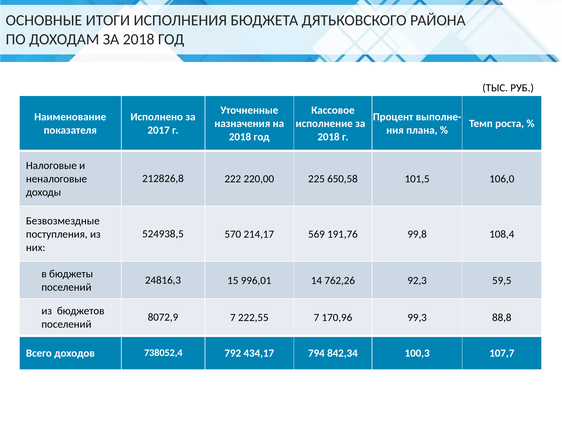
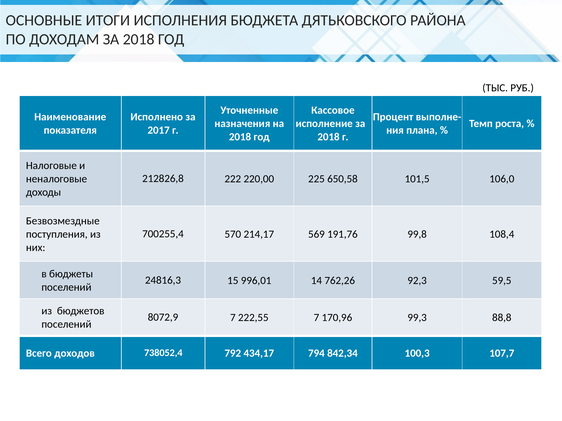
524938,5: 524938,5 -> 700255,4
